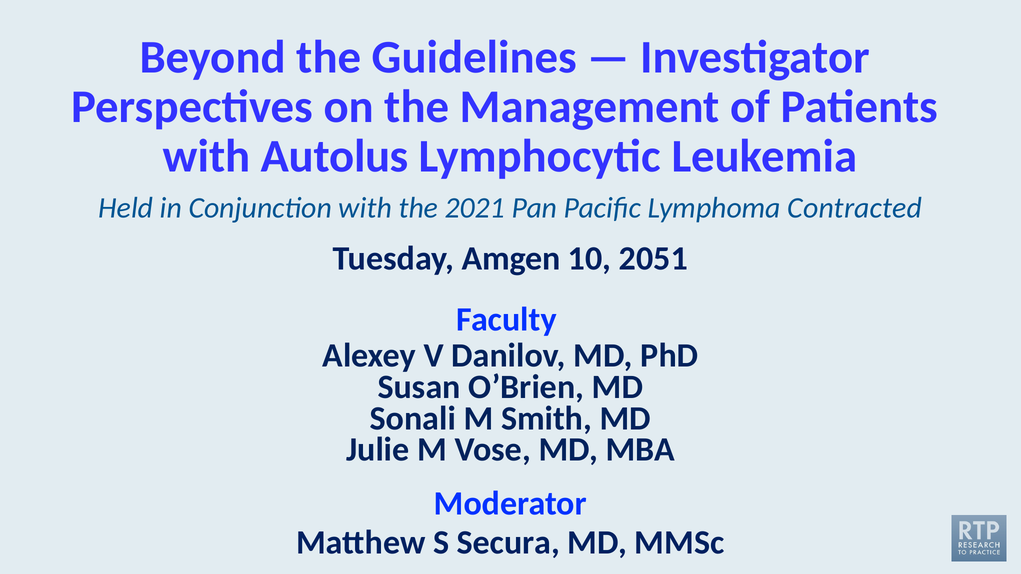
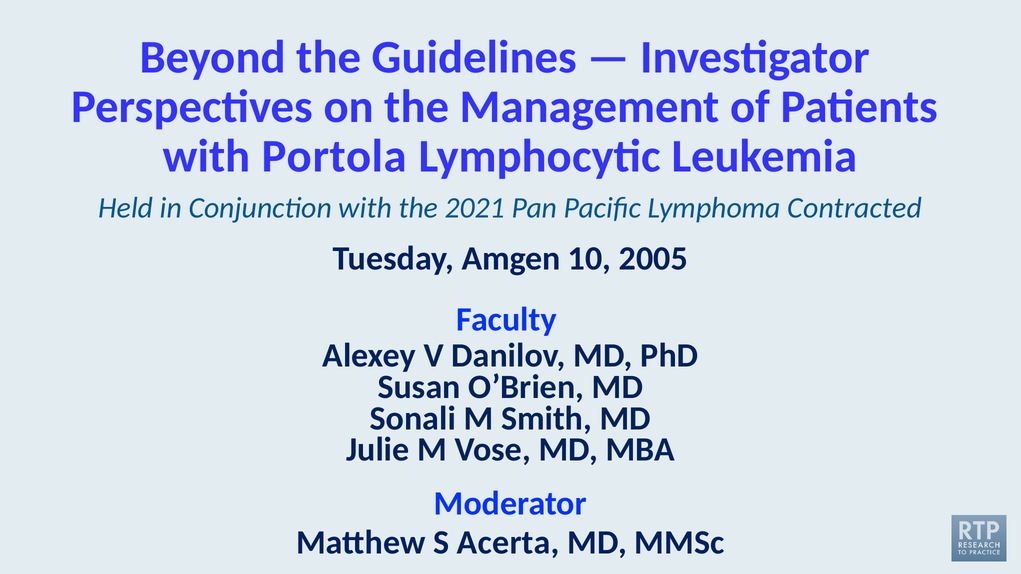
Autolus: Autolus -> Portola
2051: 2051 -> 2005
Secura: Secura -> Acerta
